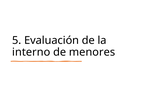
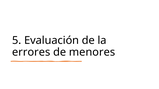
interno: interno -> errores
